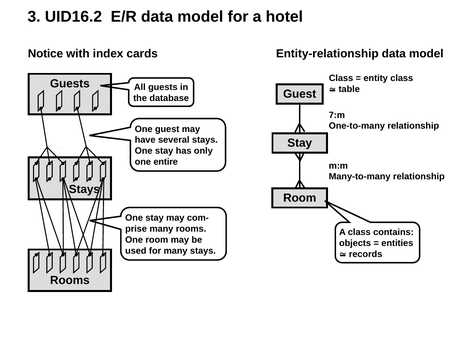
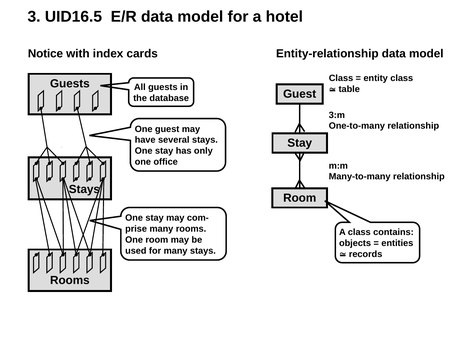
UID16.2: UID16.2 -> UID16.5
7:m: 7:m -> 3:m
entire: entire -> office
